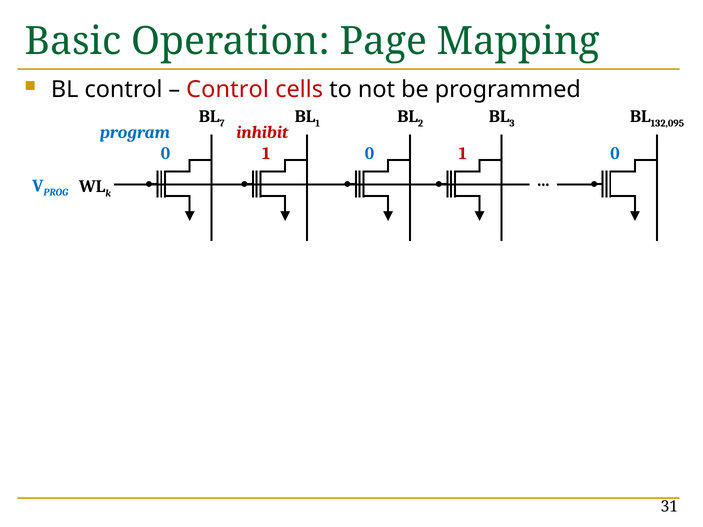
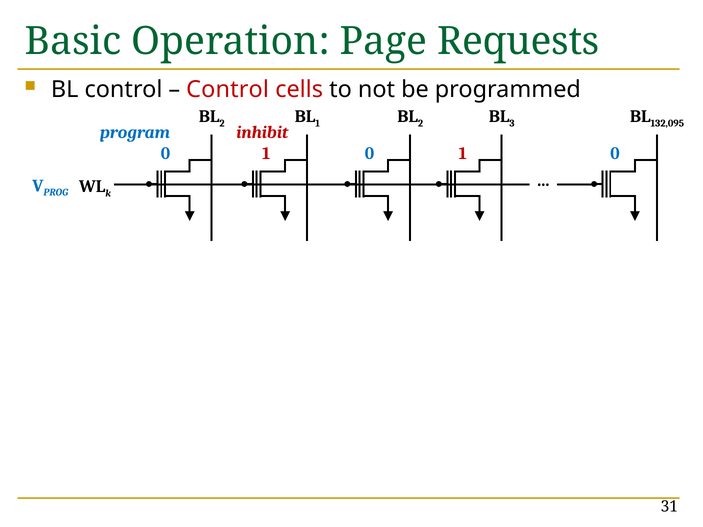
Mapping: Mapping -> Requests
7 at (222, 123): 7 -> 2
